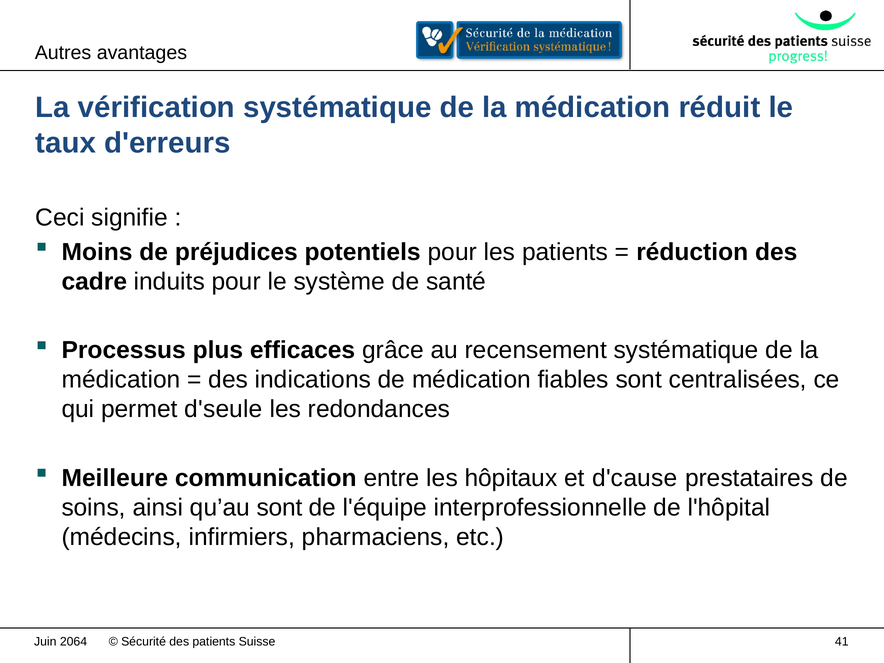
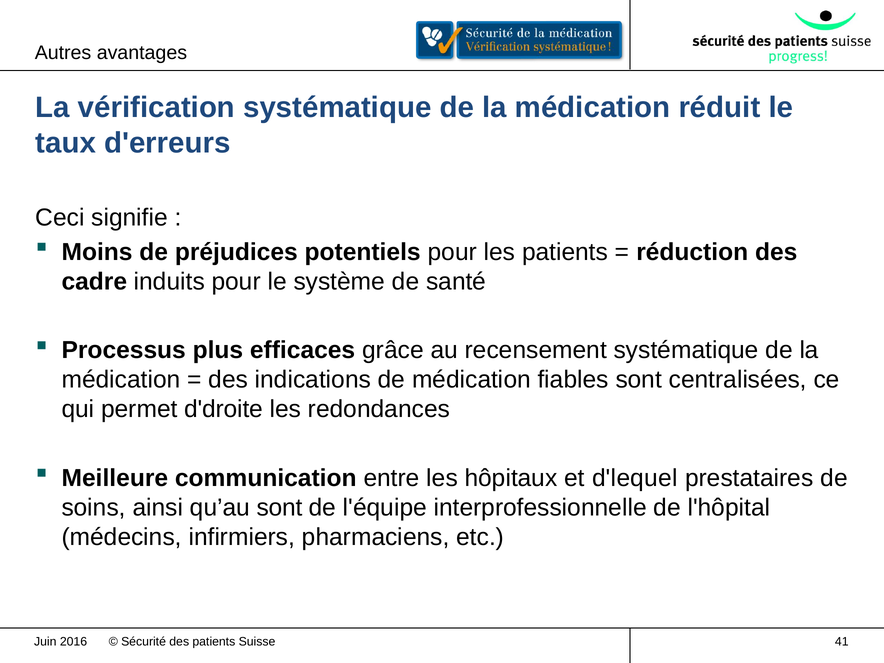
d'seule: d'seule -> d'droite
d'cause: d'cause -> d'lequel
2064: 2064 -> 2016
